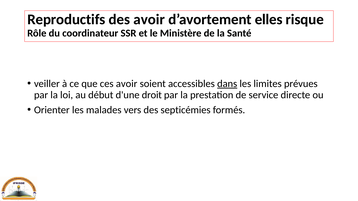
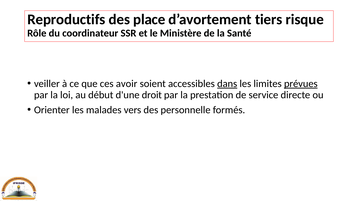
des avoir: avoir -> place
elles: elles -> tiers
prévues underline: none -> present
septicémies: septicémies -> personnelle
